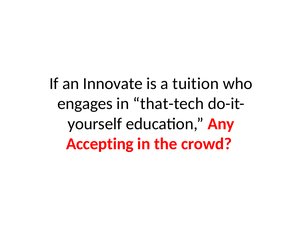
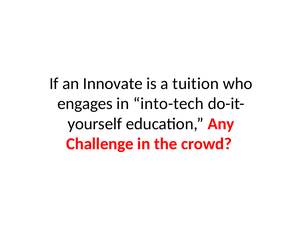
that-tech: that-tech -> into-tech
Accepting: Accepting -> Challenge
